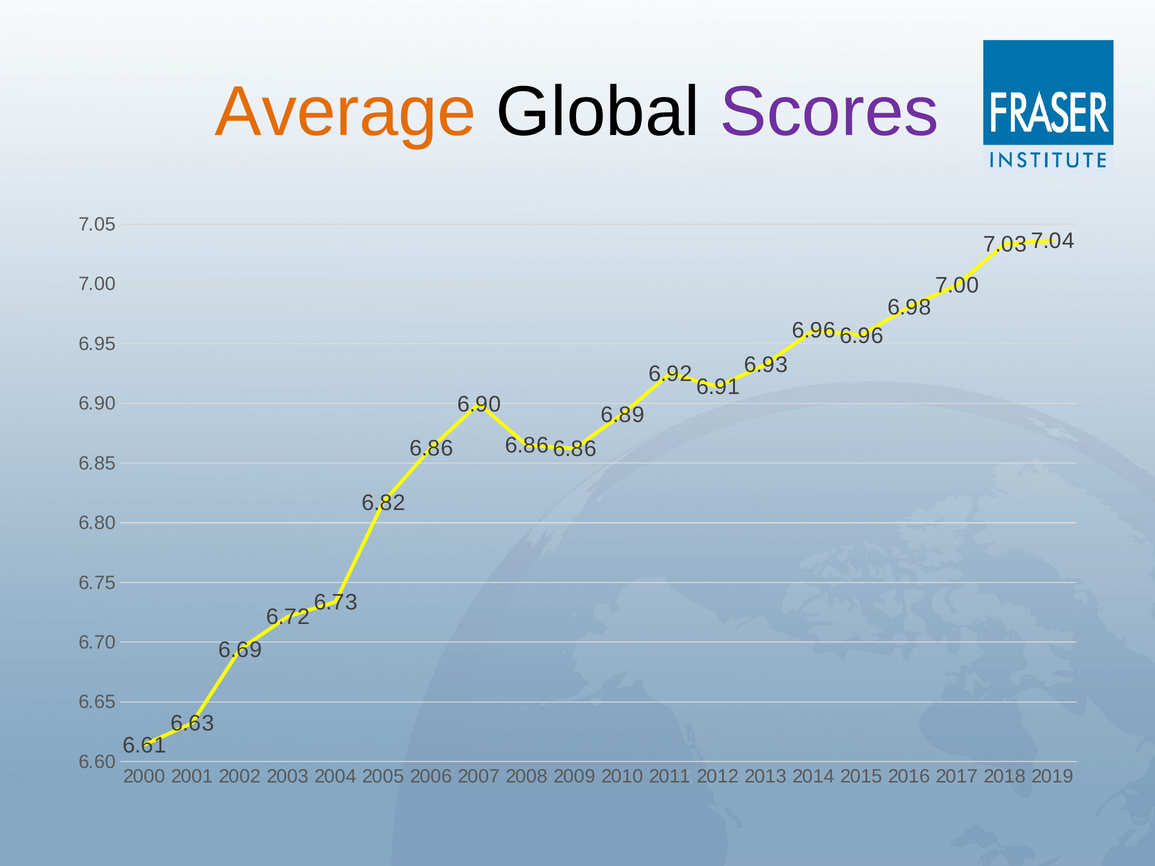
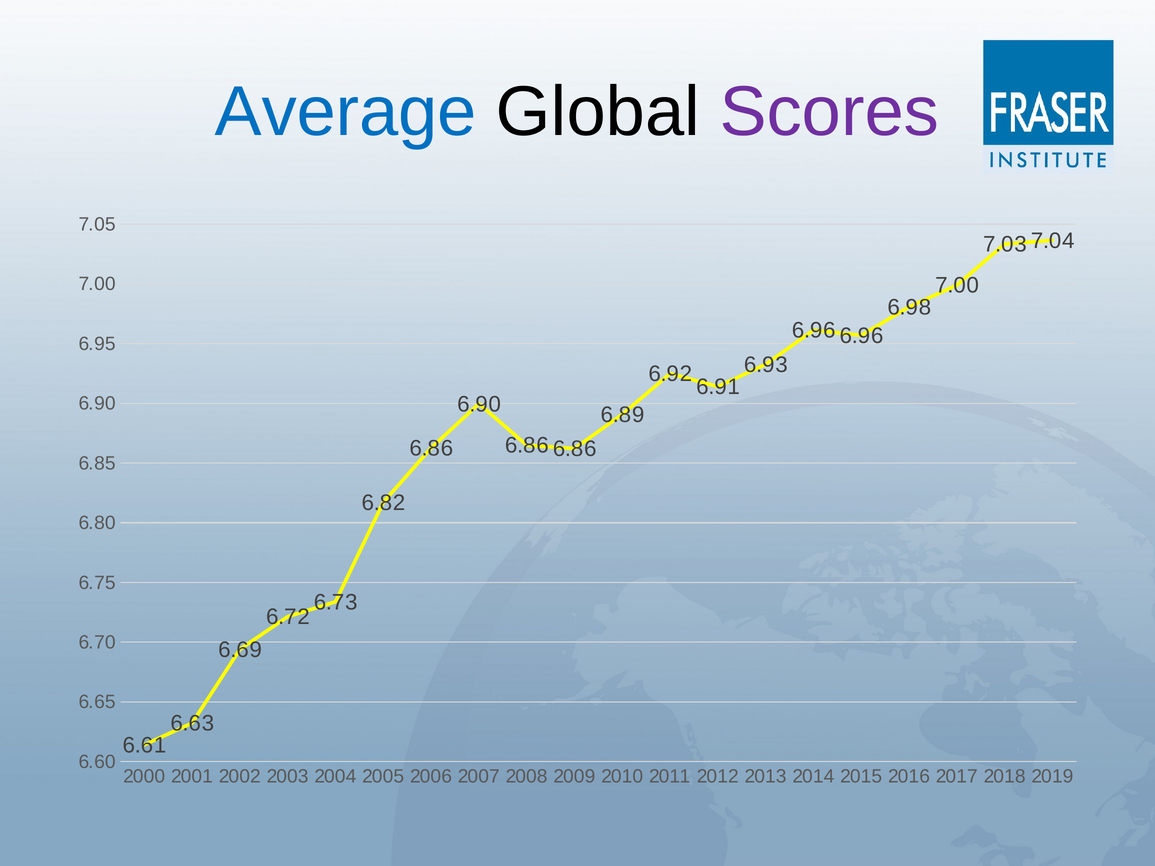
Average colour: orange -> blue
